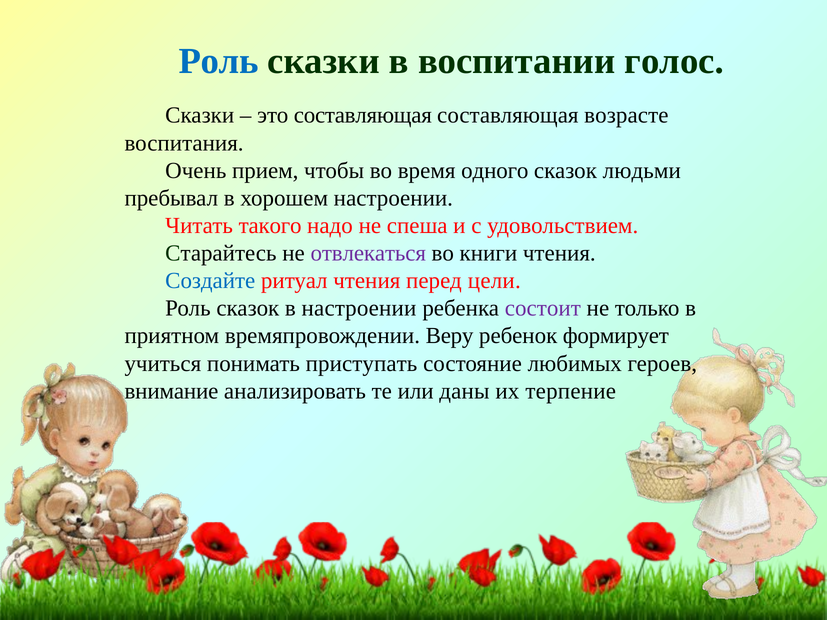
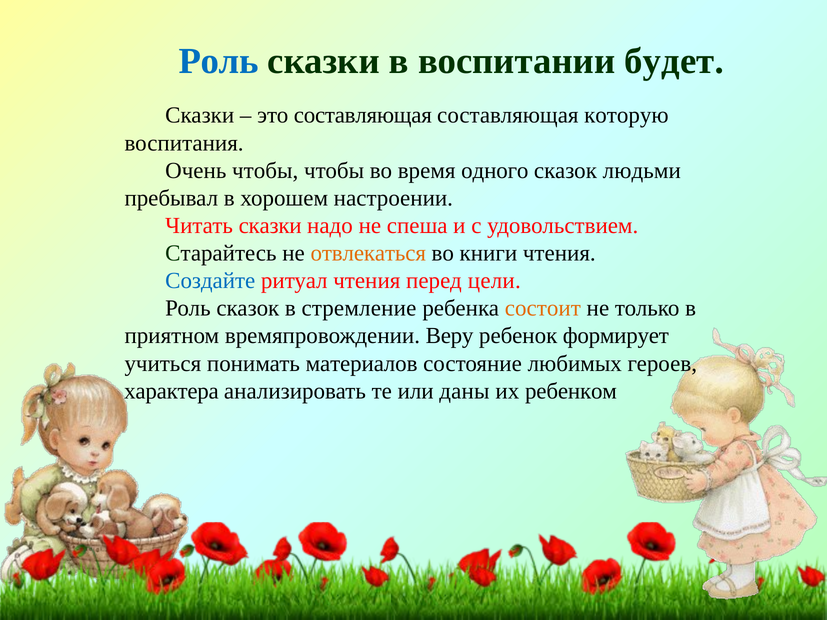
голос: голос -> будет
возрасте: возрасте -> которую
Очень прием: прием -> чтобы
Читать такого: такого -> сказки
отвлекаться colour: purple -> orange
в настроении: настроении -> стремление
состоит colour: purple -> orange
приступать: приступать -> материалов
внимание: внимание -> характера
терпение: терпение -> ребенком
